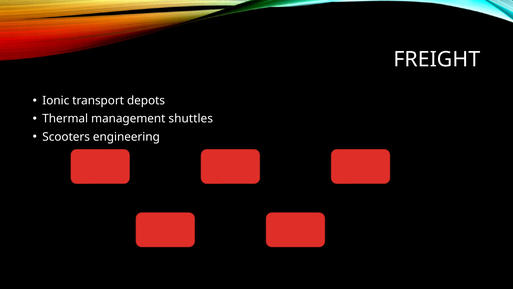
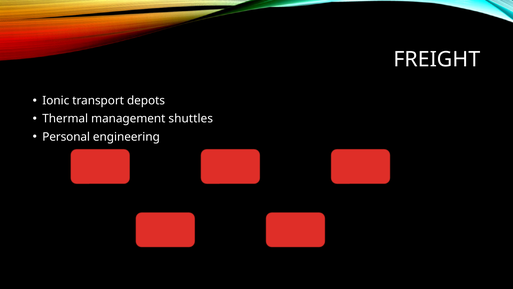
Scooters: Scooters -> Personal
